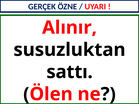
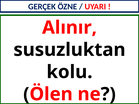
sattı: sattı -> kolu
